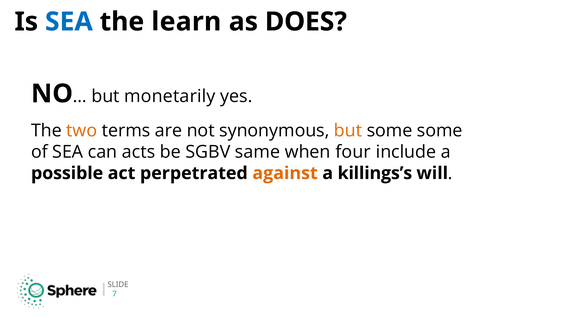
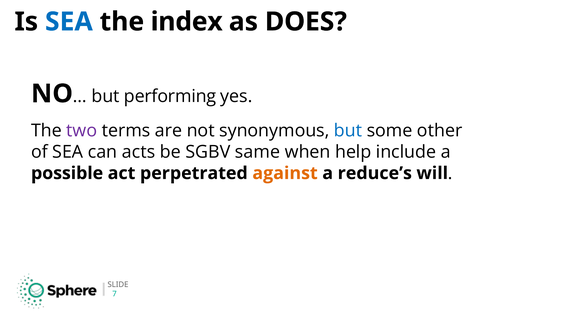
learn: learn -> index
monetarily: monetarily -> performing
two colour: orange -> purple
but at (348, 131) colour: orange -> blue
some some: some -> other
four: four -> help
killings’s: killings’s -> reduce’s
